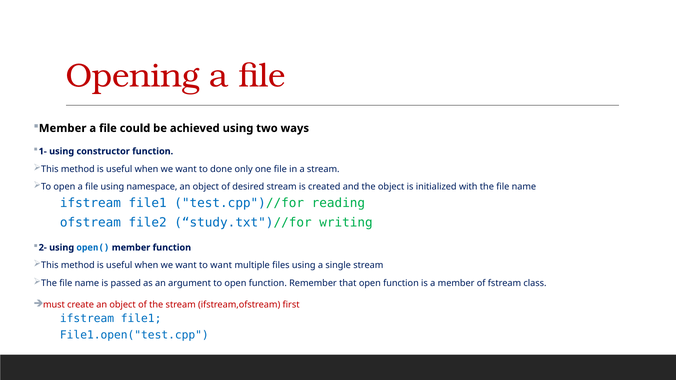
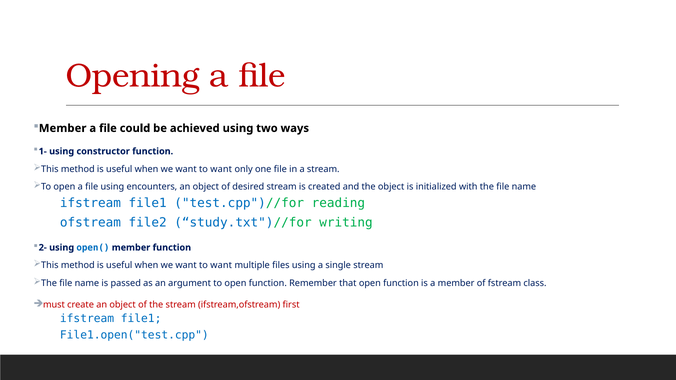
done at (221, 169): done -> want
namespace: namespace -> encounters
